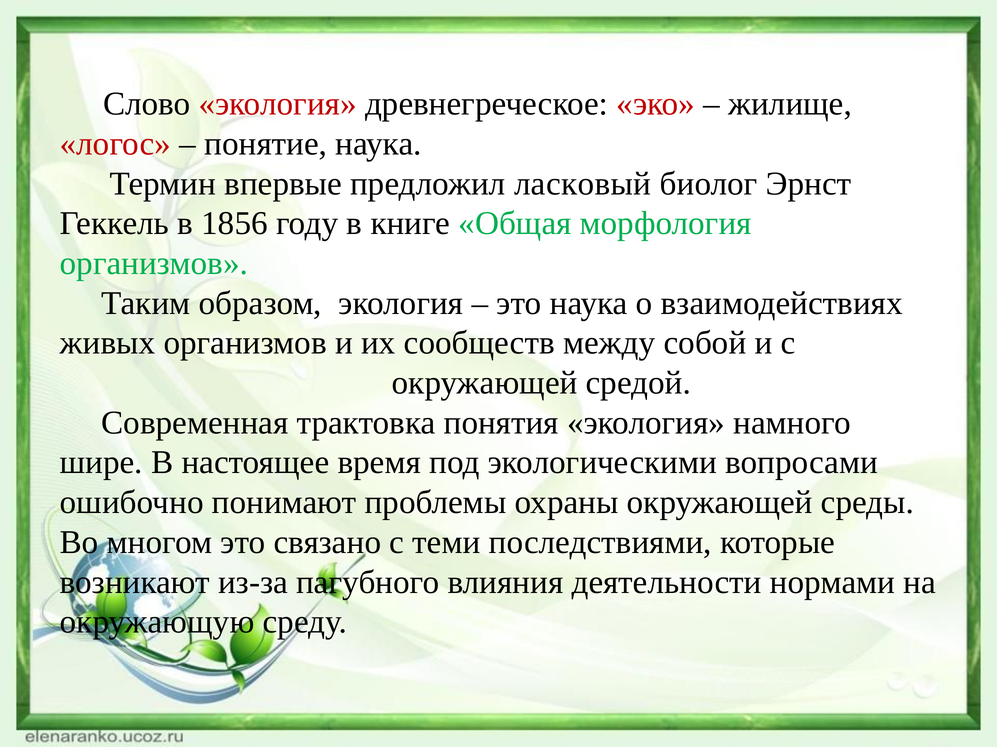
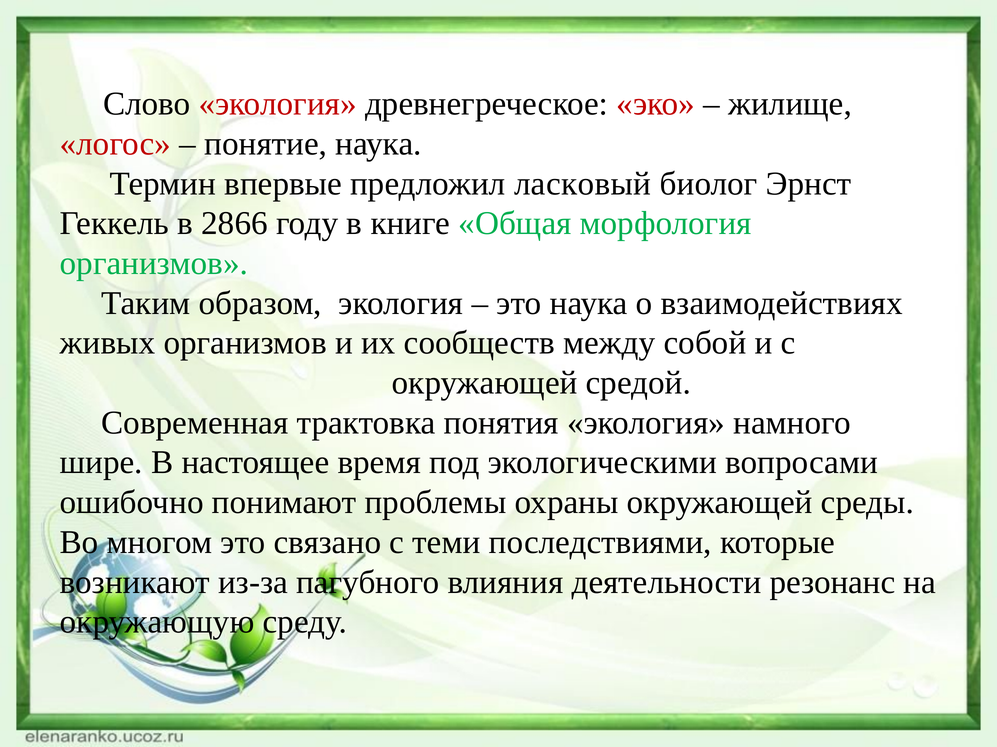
1856: 1856 -> 2866
нормами: нормами -> резонанс
